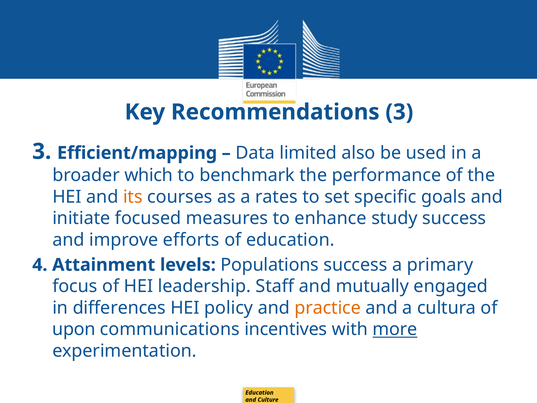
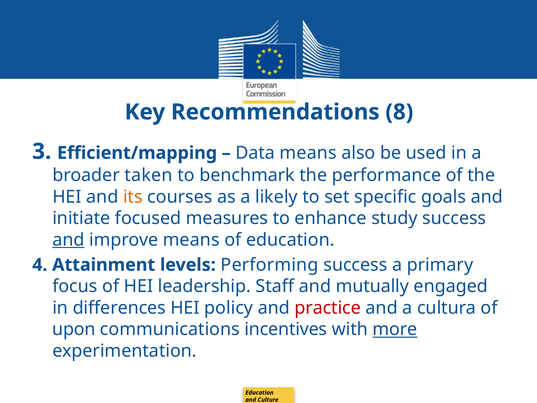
Recommendations 3: 3 -> 8
Data limited: limited -> means
which: which -> taken
rates: rates -> likely
and at (68, 240) underline: none -> present
improve efforts: efforts -> means
Populations: Populations -> Performing
practice colour: orange -> red
